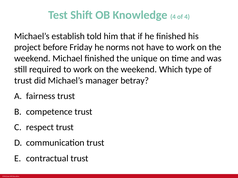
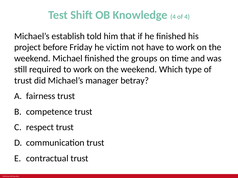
norms: norms -> victim
unique: unique -> groups
